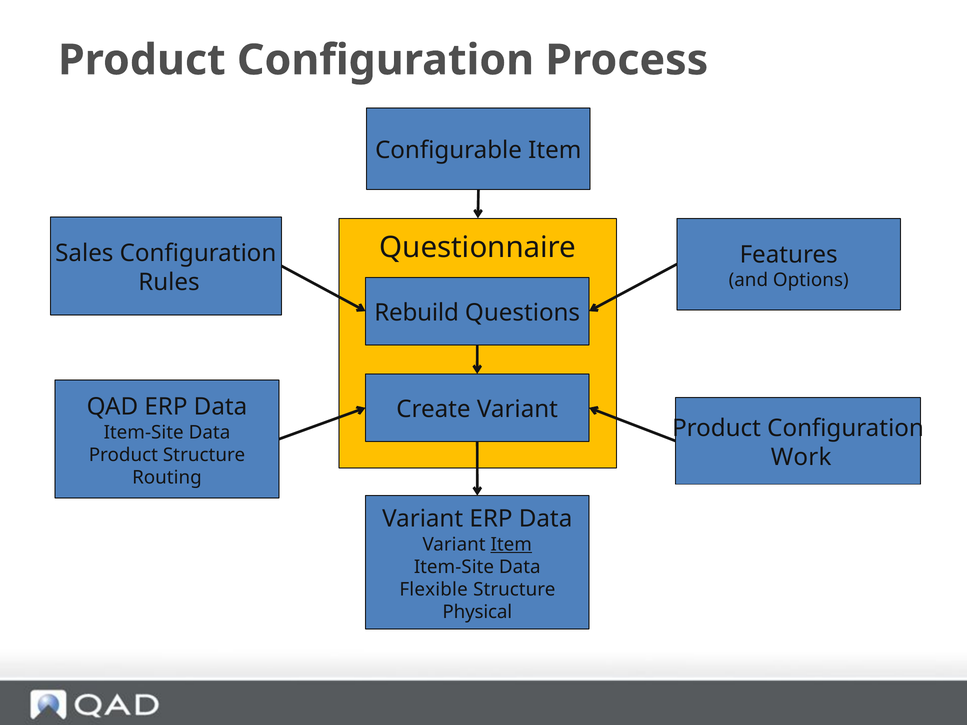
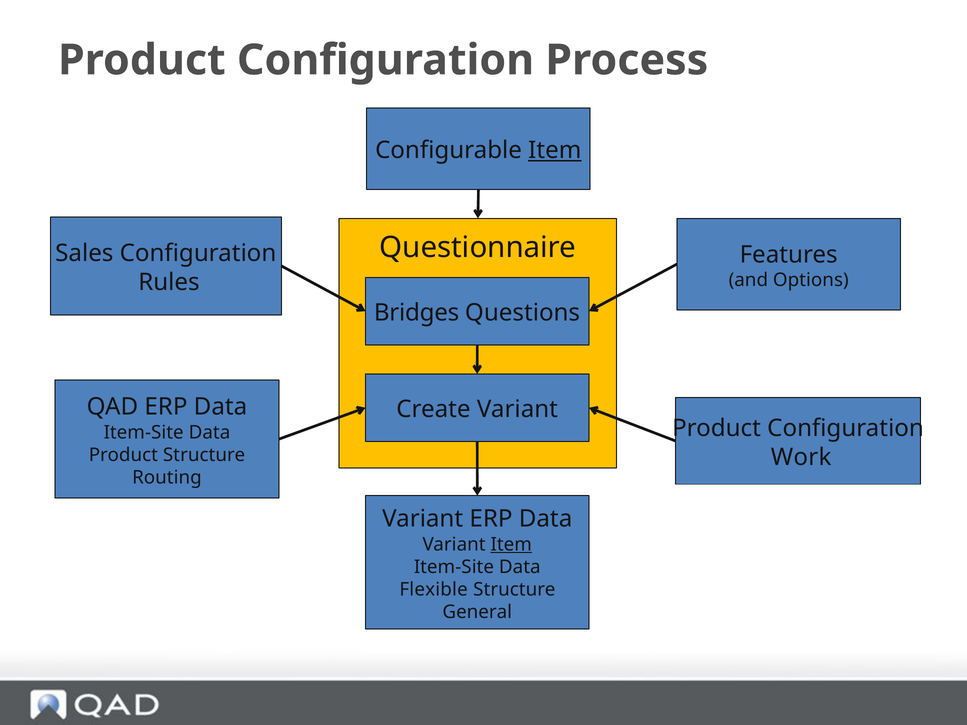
Item at (555, 150) underline: none -> present
Rebuild: Rebuild -> Bridges
Physical: Physical -> General
